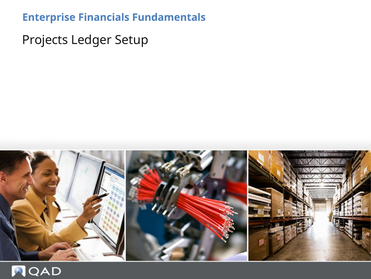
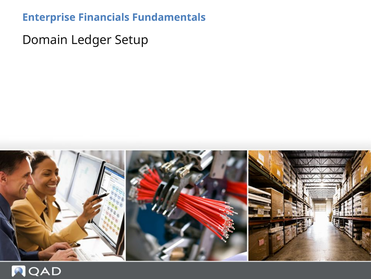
Projects: Projects -> Domain
